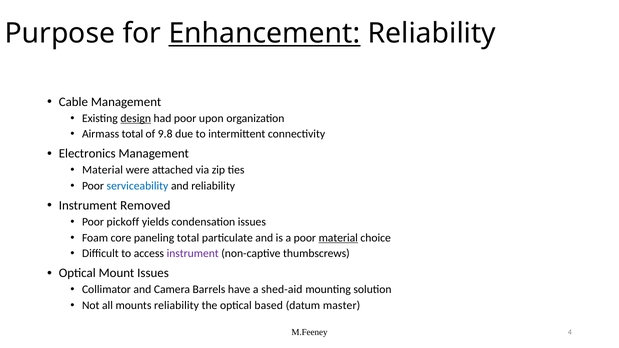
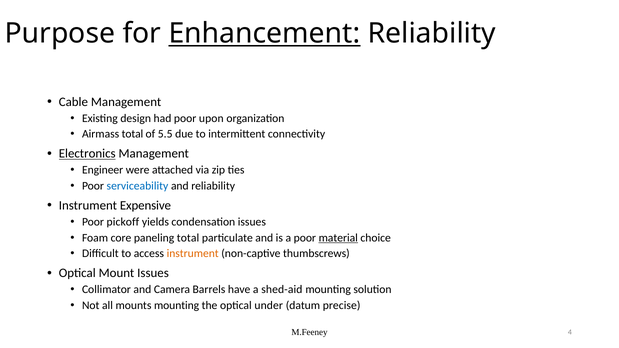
design underline: present -> none
9.8: 9.8 -> 5.5
Electronics underline: none -> present
Material at (103, 170): Material -> Engineer
Removed: Removed -> Expensive
instrument at (193, 254) colour: purple -> orange
mounts reliability: reliability -> mounting
based: based -> under
master: master -> precise
